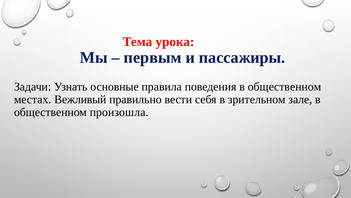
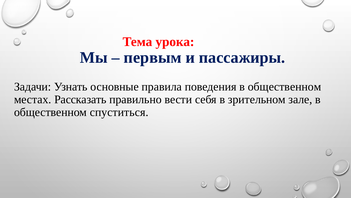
Вежливый: Вежливый -> Рассказать
произошла: произошла -> спуститься
